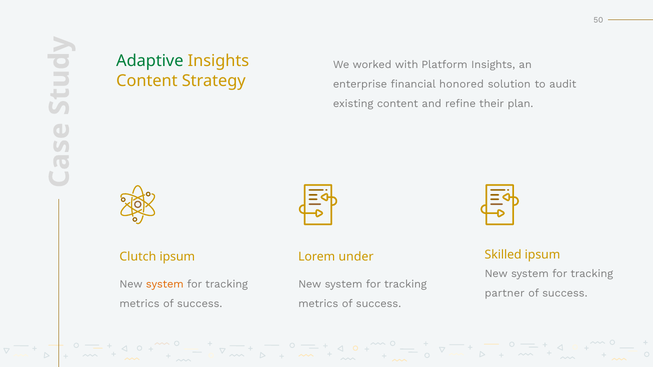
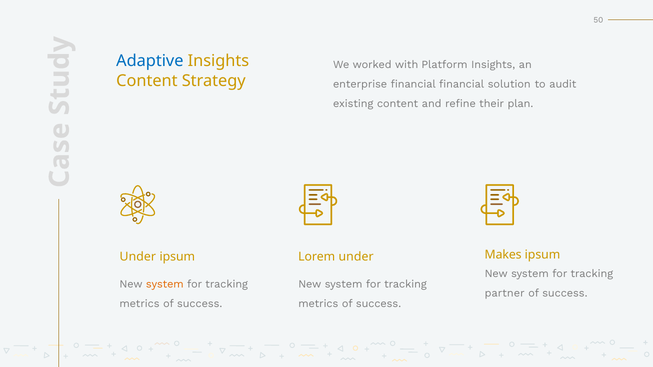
Adaptive colour: green -> blue
financial honored: honored -> financial
Skilled: Skilled -> Makes
Clutch at (138, 257): Clutch -> Under
